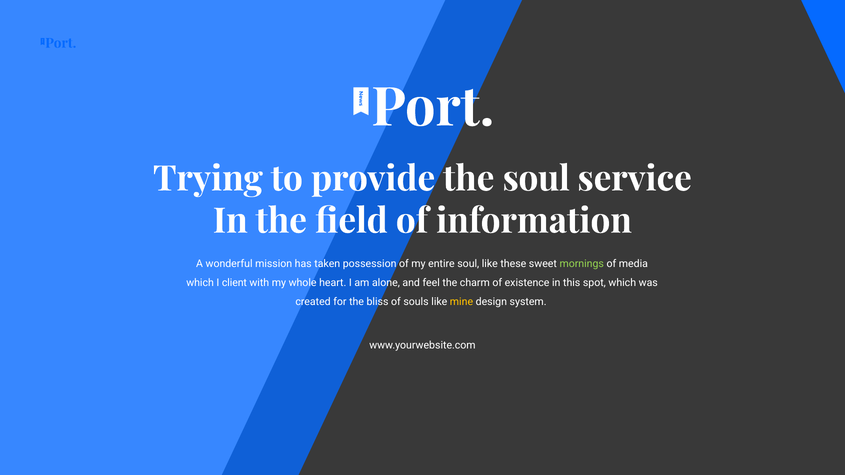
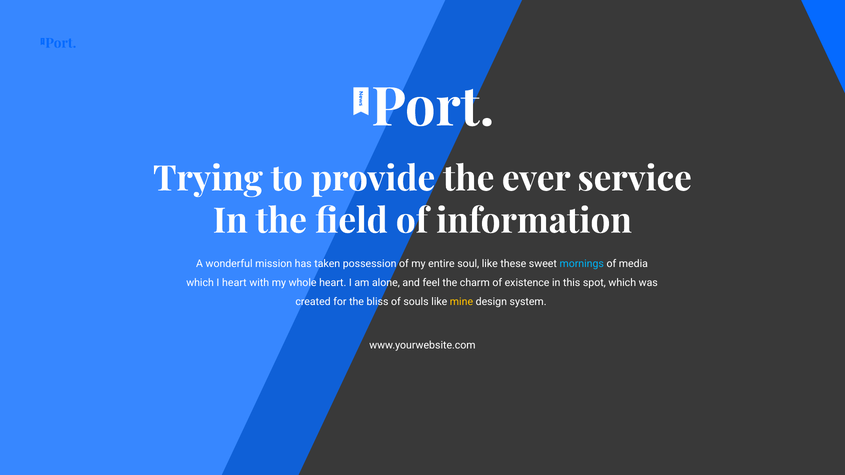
the soul: soul -> ever
mornings colour: light green -> light blue
I client: client -> heart
